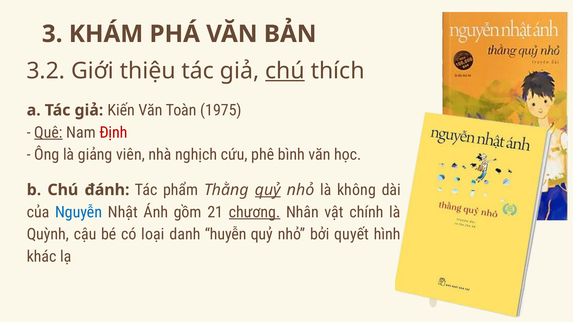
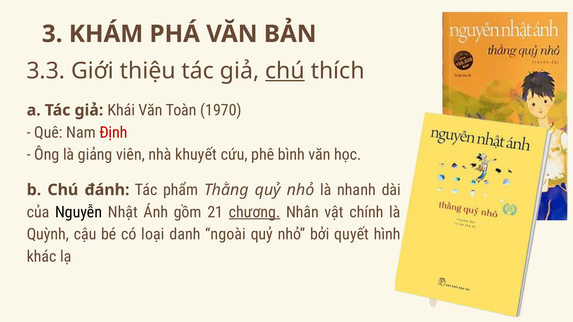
3.2: 3.2 -> 3.3
Kiến: Kiến -> Khái
1975: 1975 -> 1970
Quê underline: present -> none
nghịch: nghịch -> khuyết
quỷ at (268, 190) underline: present -> none
không: không -> nhanh
Nguyễn colour: blue -> black
huyễn: huyễn -> ngoài
